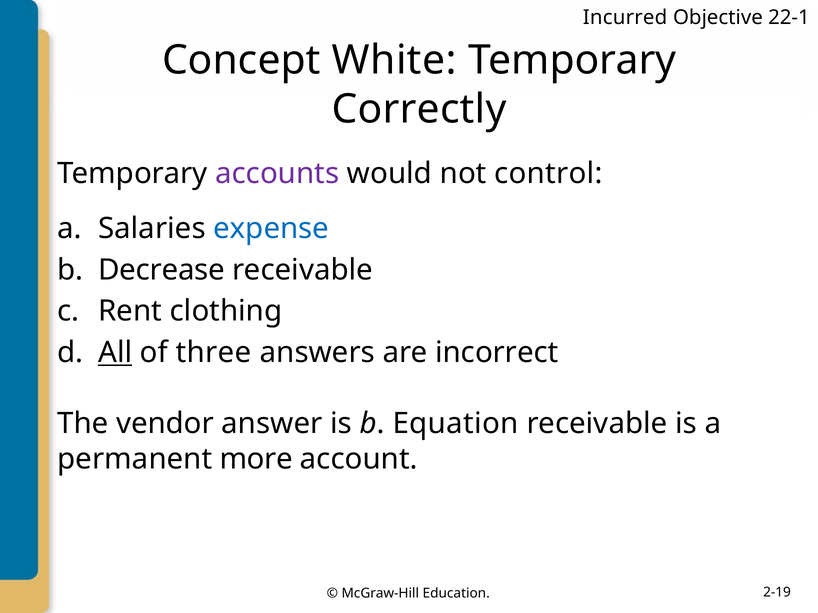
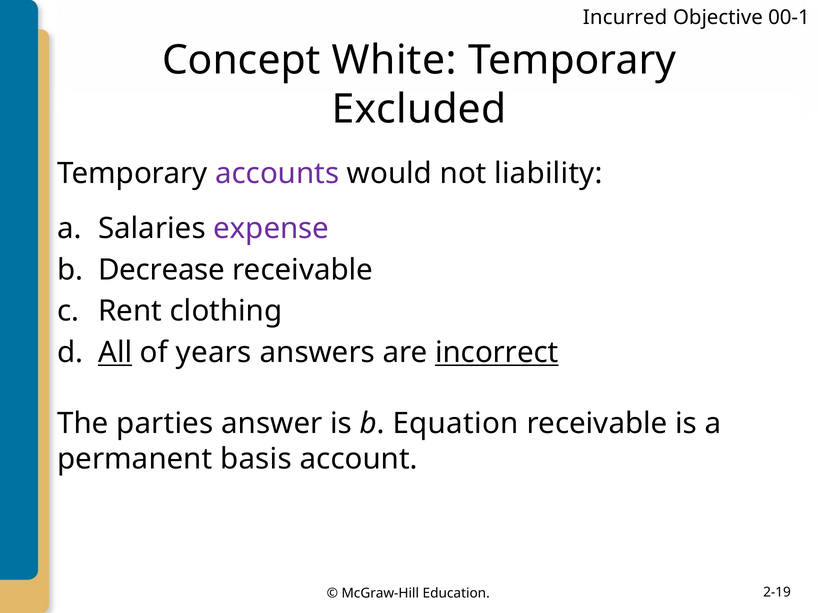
22-1: 22-1 -> 00-1
Correctly: Correctly -> Excluded
control: control -> liability
expense colour: blue -> purple
three: three -> years
incorrect underline: none -> present
vendor: vendor -> parties
more: more -> basis
